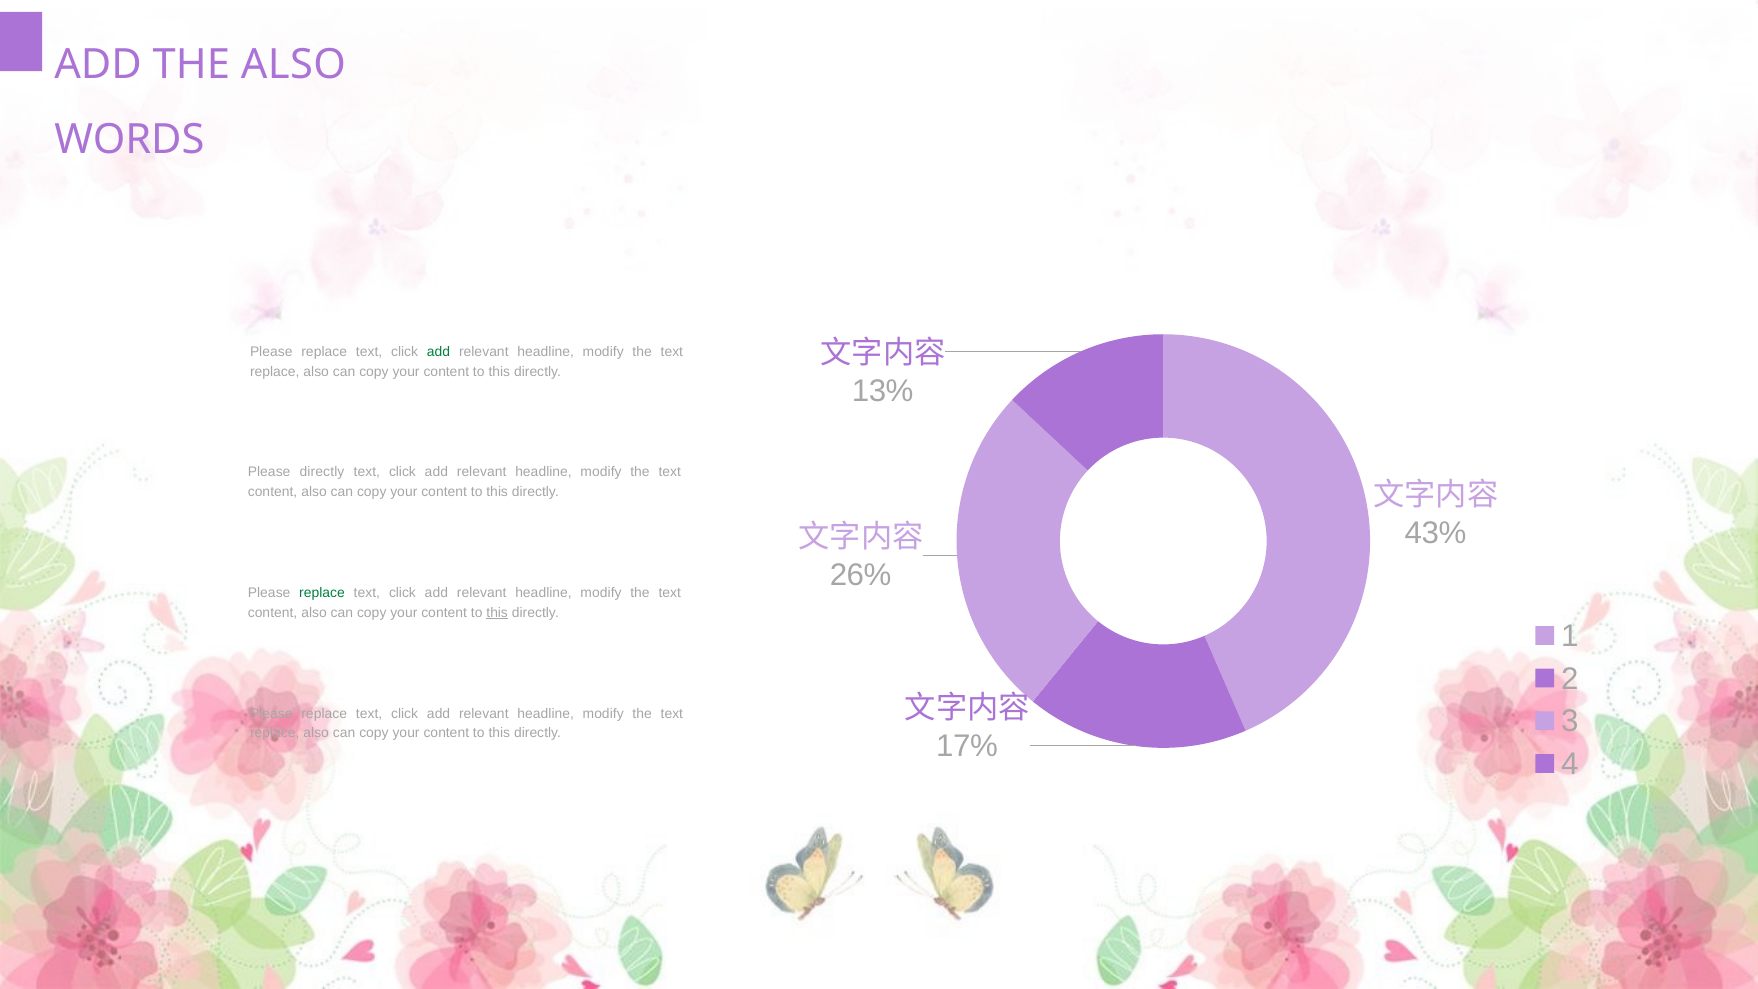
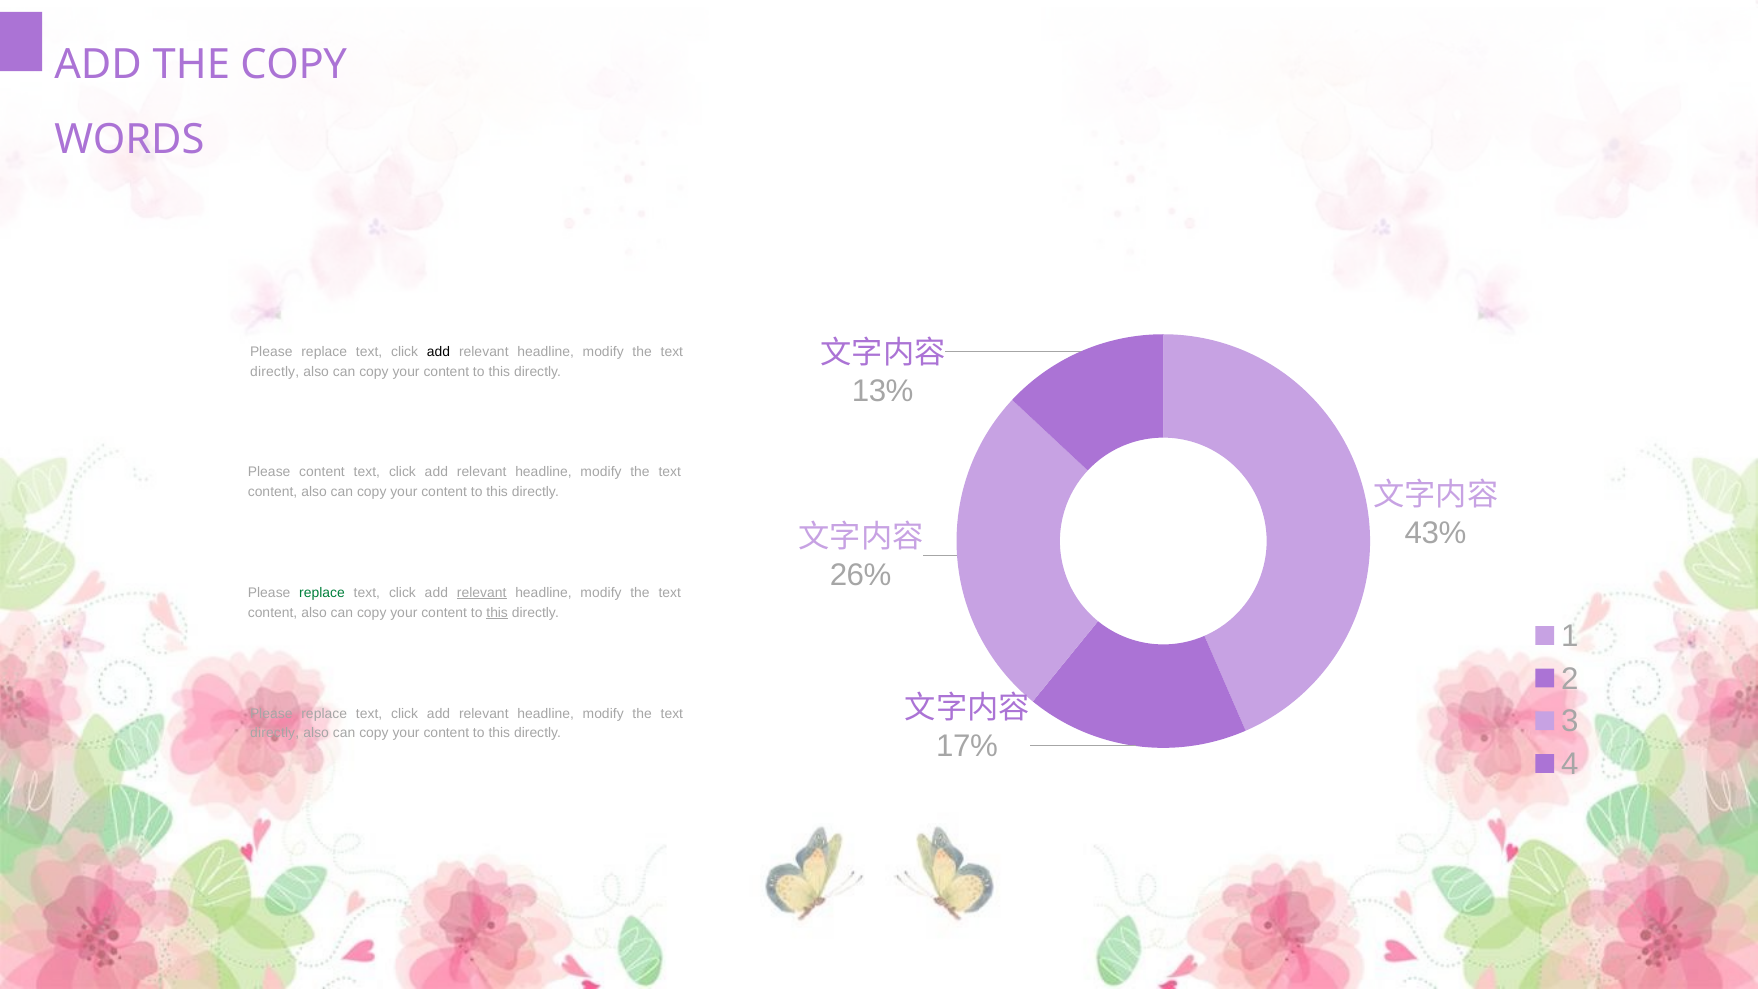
THE ALSO: ALSO -> COPY
add at (439, 352) colour: green -> black
replace at (275, 372): replace -> directly
Please directly: directly -> content
relevant at (482, 593) underline: none -> present
replace at (275, 733): replace -> directly
